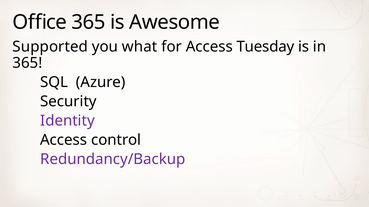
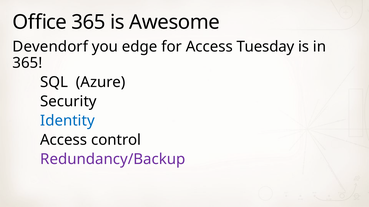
Supported: Supported -> Devendorf
what: what -> edge
Identity colour: purple -> blue
